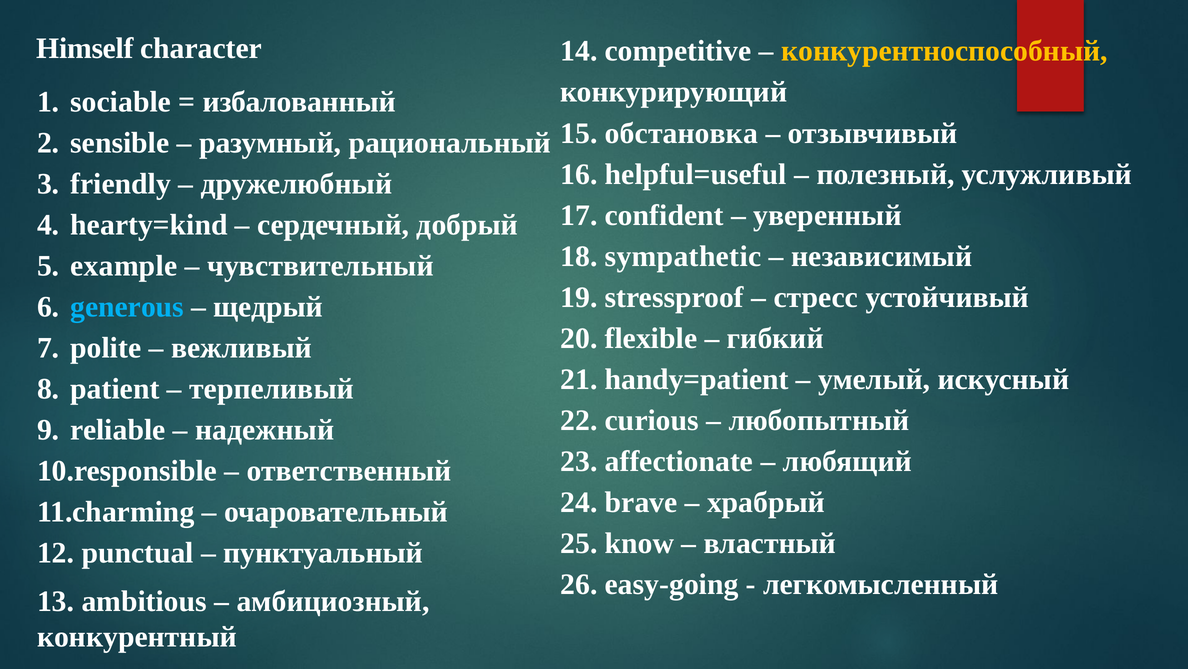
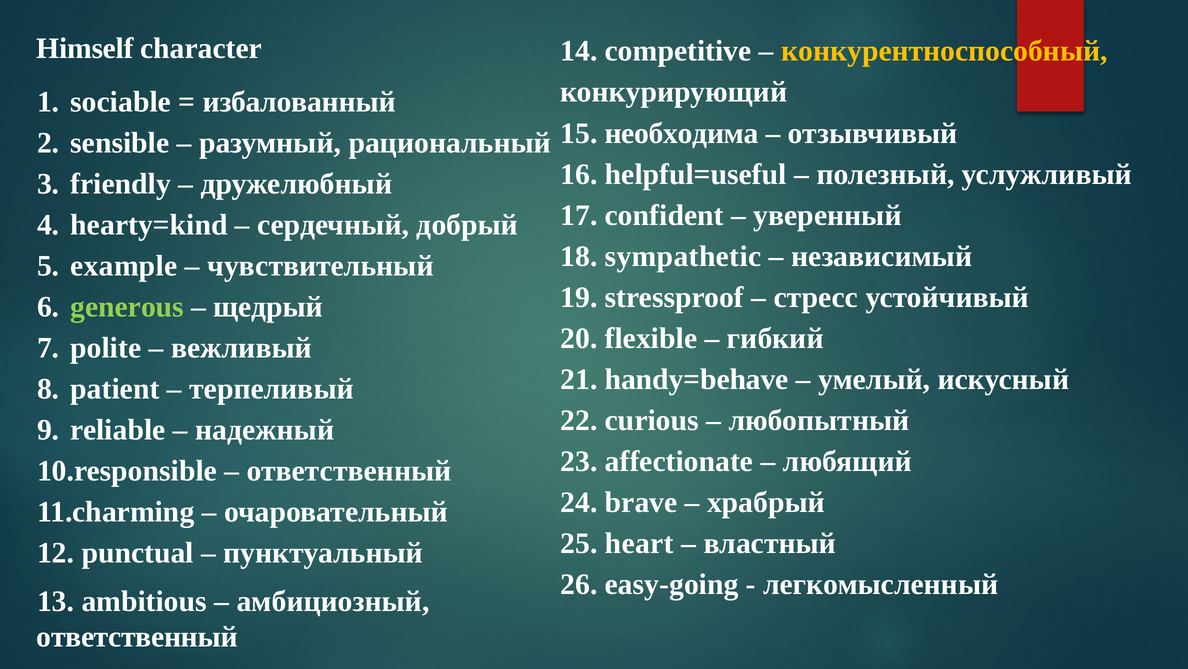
обстановка: обстановка -> необходима
generous colour: light blue -> light green
handy=patient: handy=patient -> handy=behave
know: know -> heart
конкурентный at (137, 636): конкурентный -> ответственный
